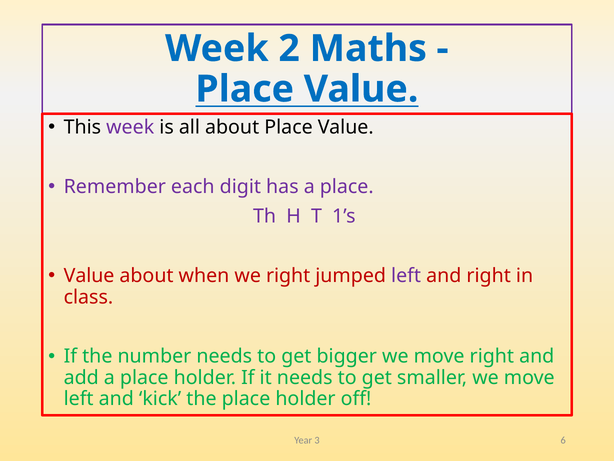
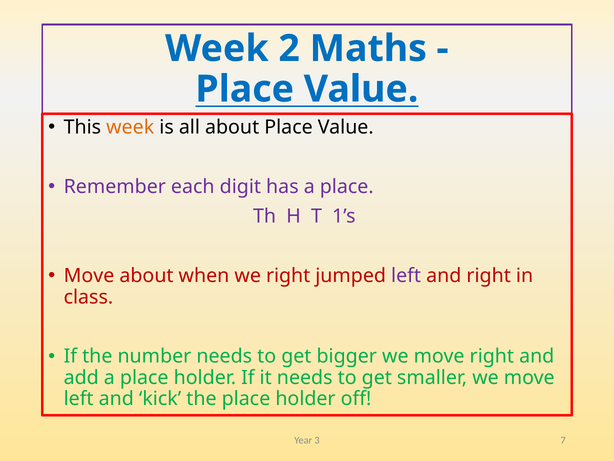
week at (130, 127) colour: purple -> orange
Value at (89, 276): Value -> Move
6: 6 -> 7
